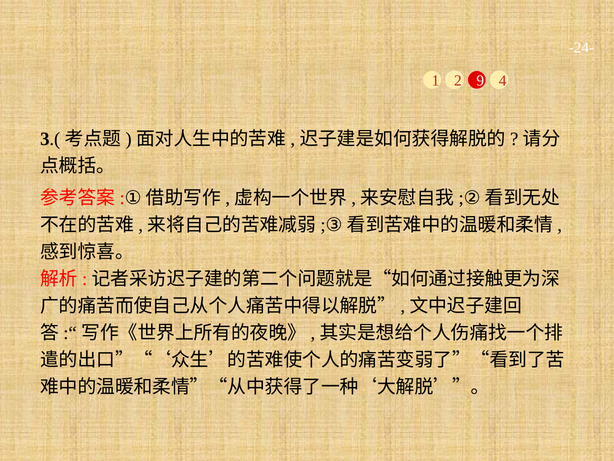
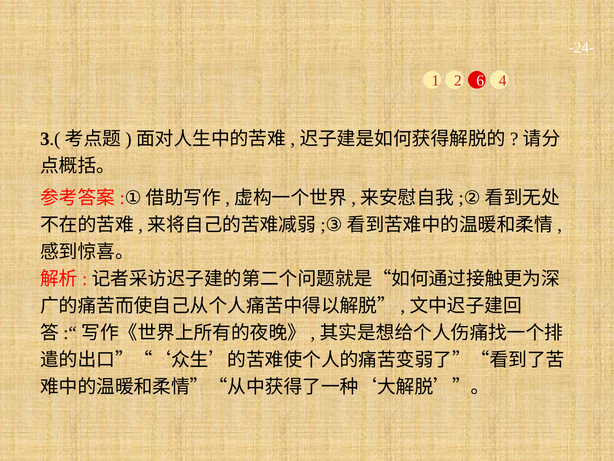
9: 9 -> 6
